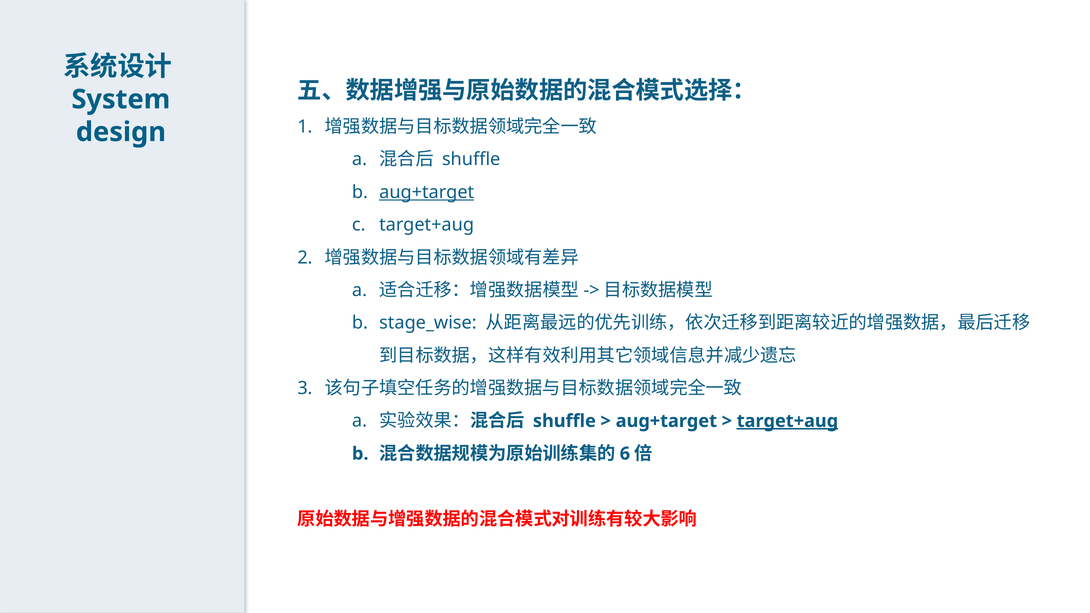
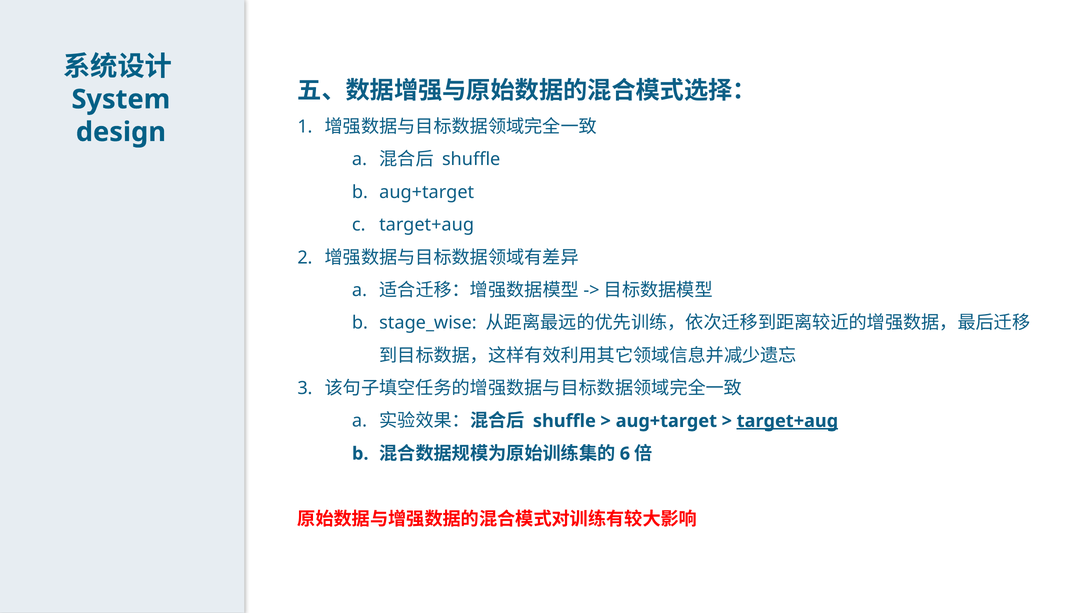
aug+target at (427, 192) underline: present -> none
